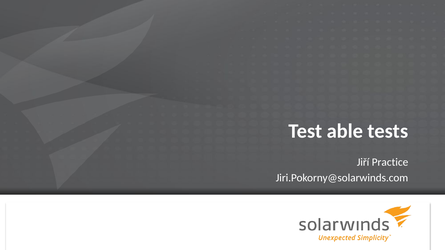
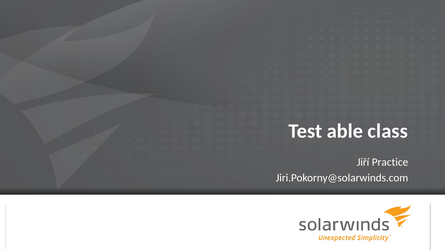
tests: tests -> class
